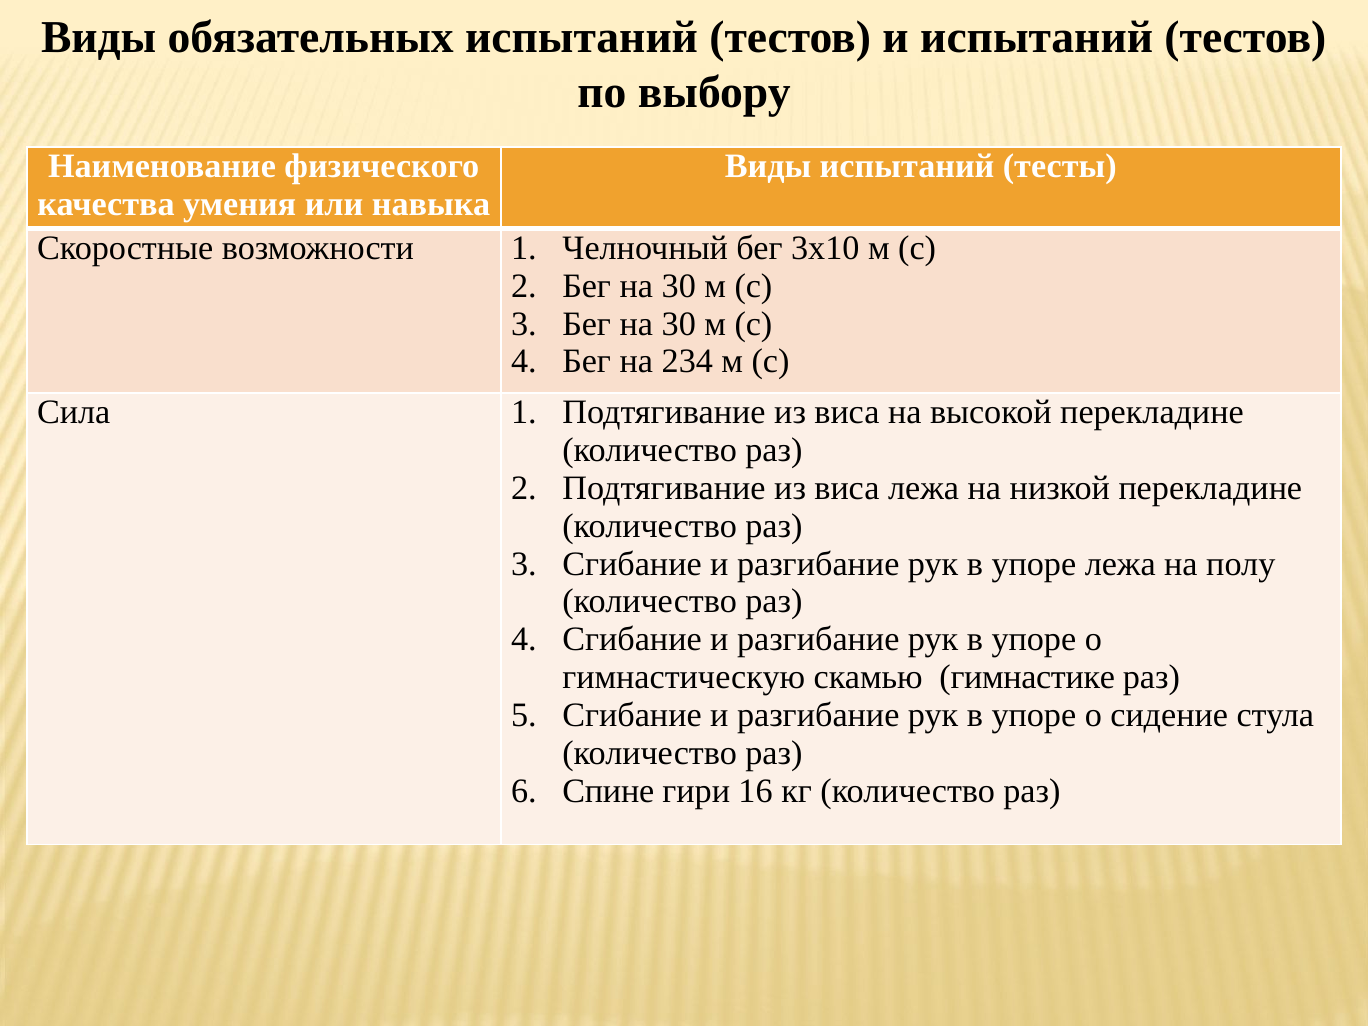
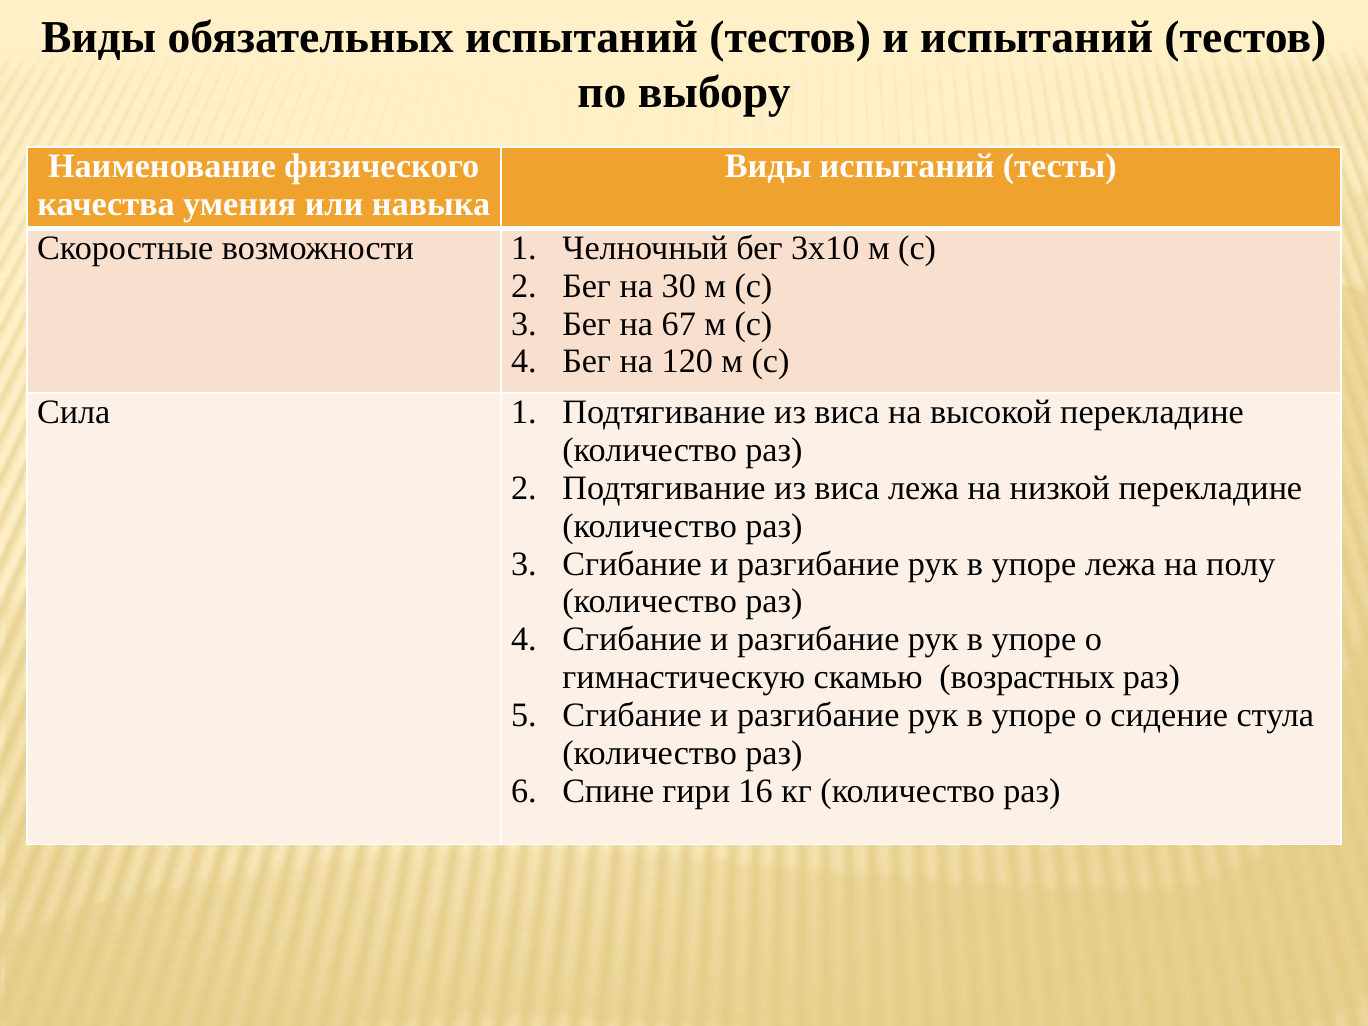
30 at (679, 324): 30 -> 67
234: 234 -> 120
гимнастике: гимнастике -> возрастных
